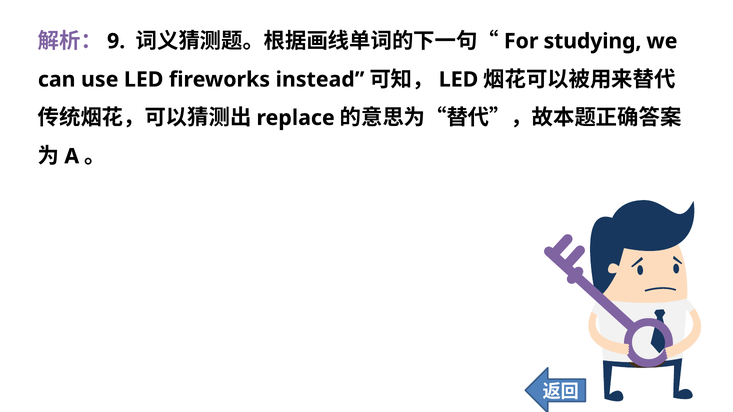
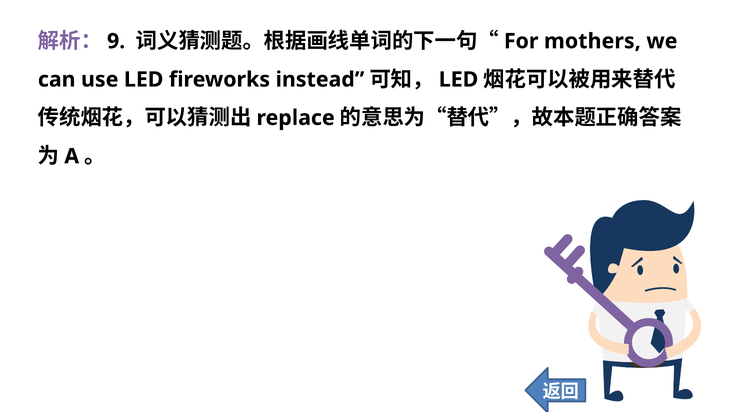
studying: studying -> mothers
